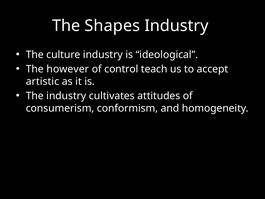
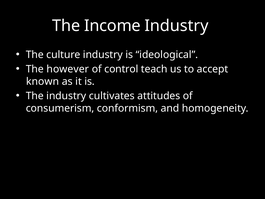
Shapes: Shapes -> Income
artistic: artistic -> known
